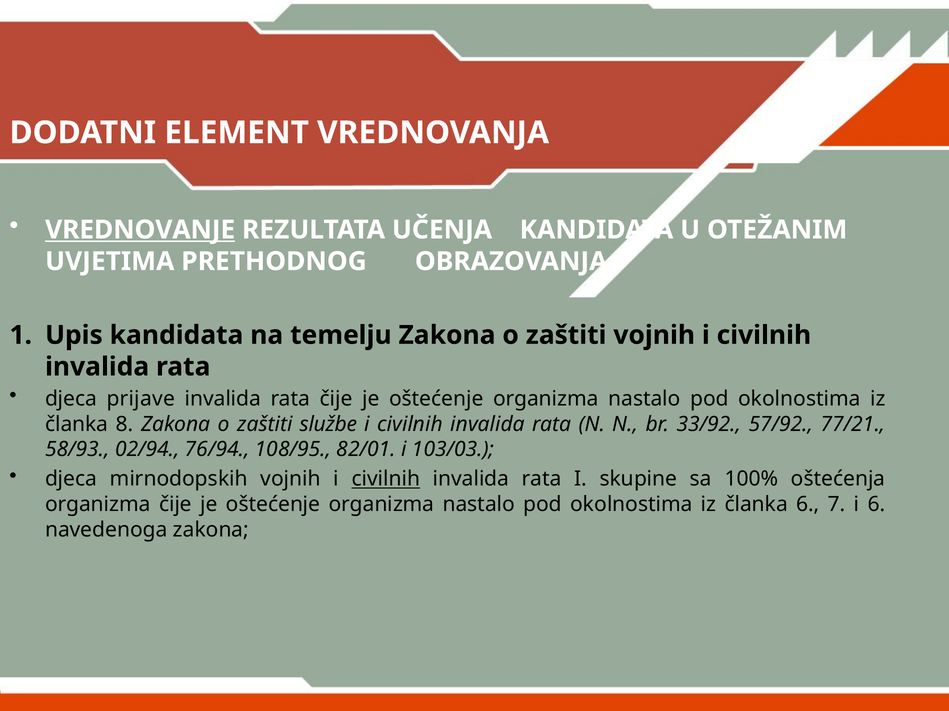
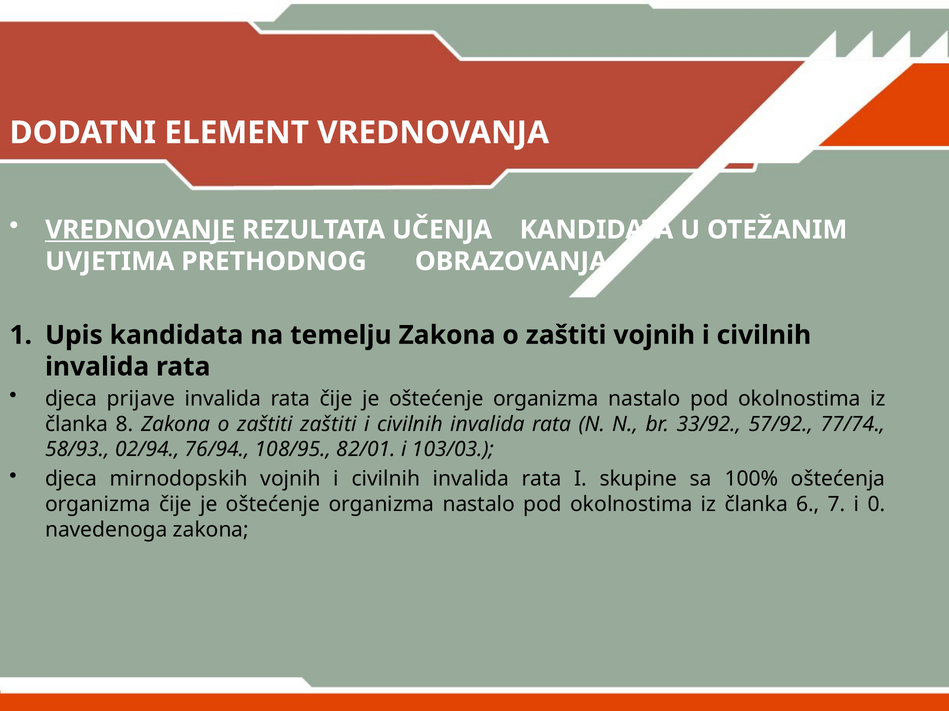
zaštiti službe: službe -> zaštiti
77/21: 77/21 -> 77/74
civilnih at (386, 480) underline: present -> none
i 6: 6 -> 0
